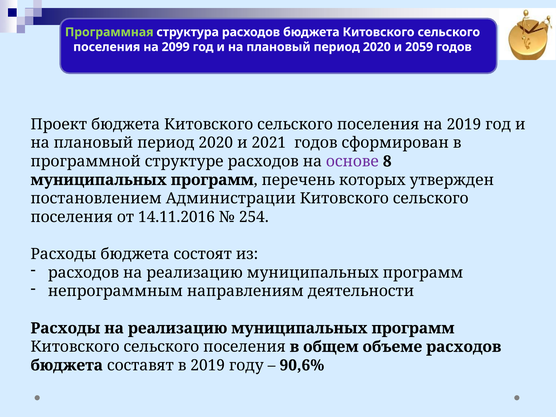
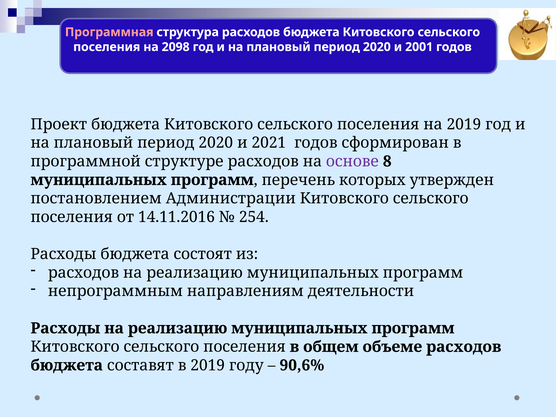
Программная colour: light green -> pink
2099: 2099 -> 2098
2059: 2059 -> 2001
